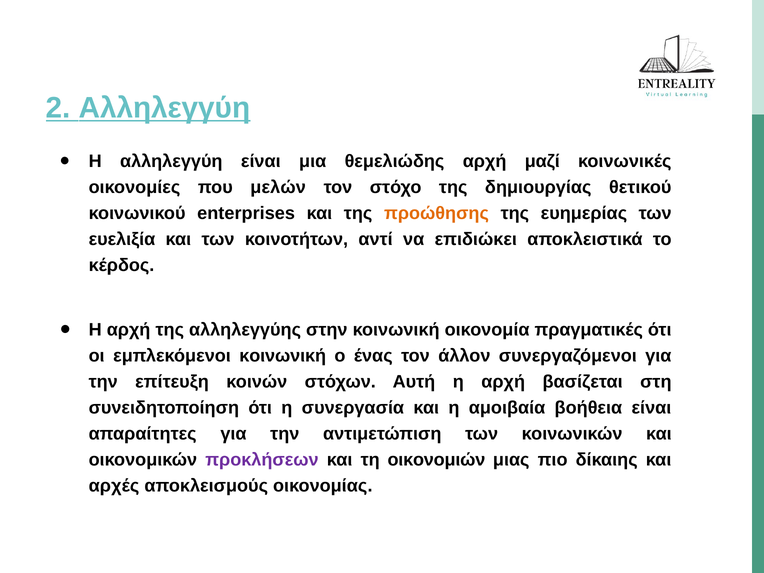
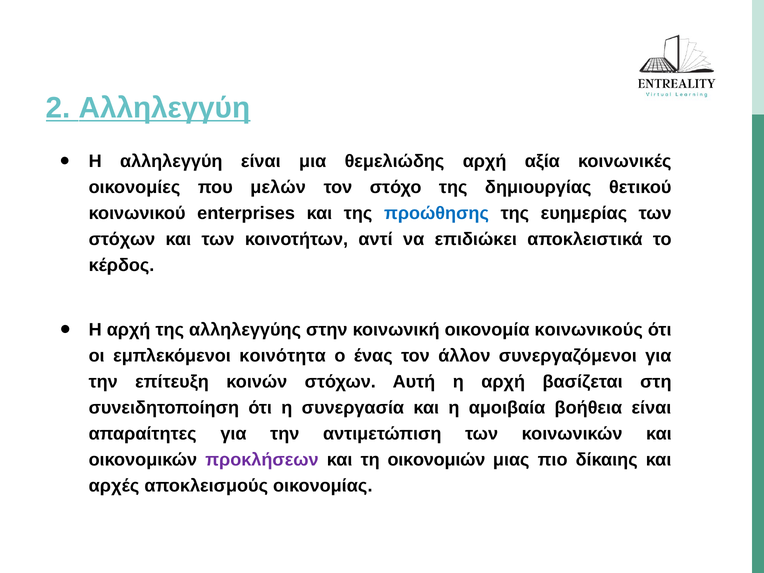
μαζί: μαζί -> αξία
προώθησης colour: orange -> blue
ευελιξία at (122, 239): ευελιξία -> στόχων
πραγματικές: πραγματικές -> κοινωνικούς
εμπλεκόμενοι κοινωνική: κοινωνική -> κοινότητα
